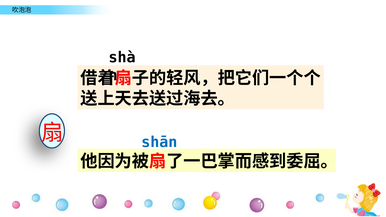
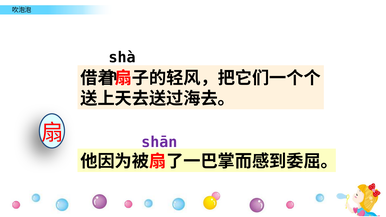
shān colour: blue -> purple
